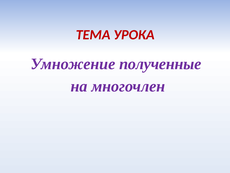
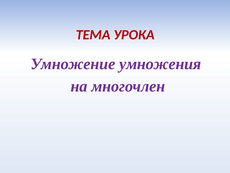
полученные: полученные -> умножения
